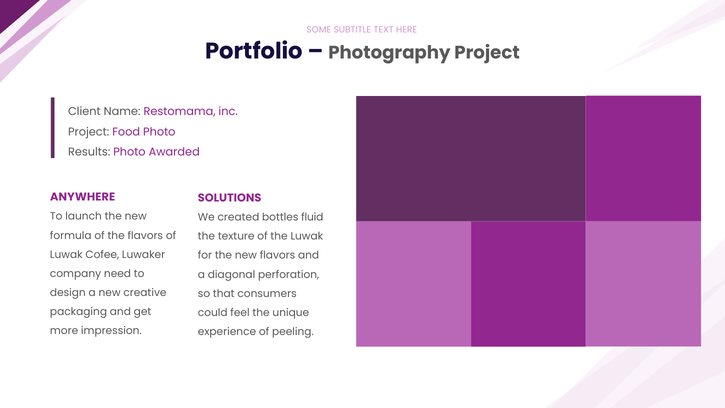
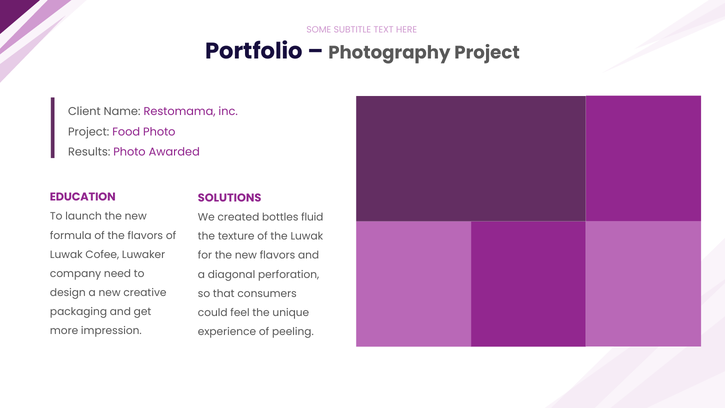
ANYWHERE: ANYWHERE -> EDUCATION
